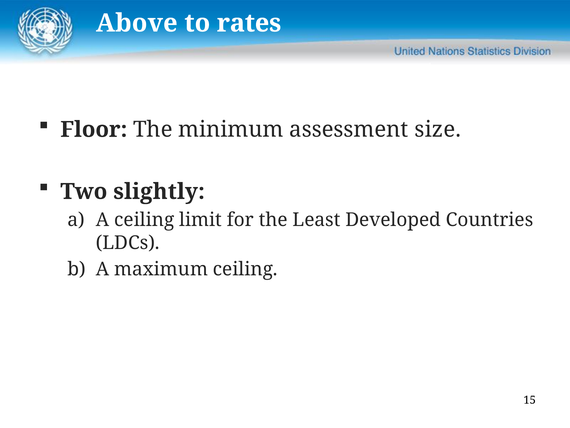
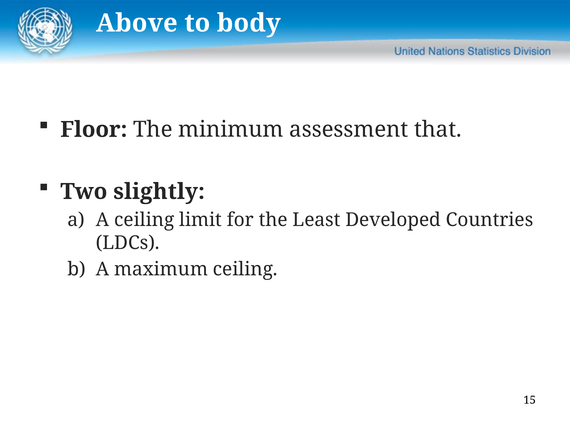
rates: rates -> body
size: size -> that
